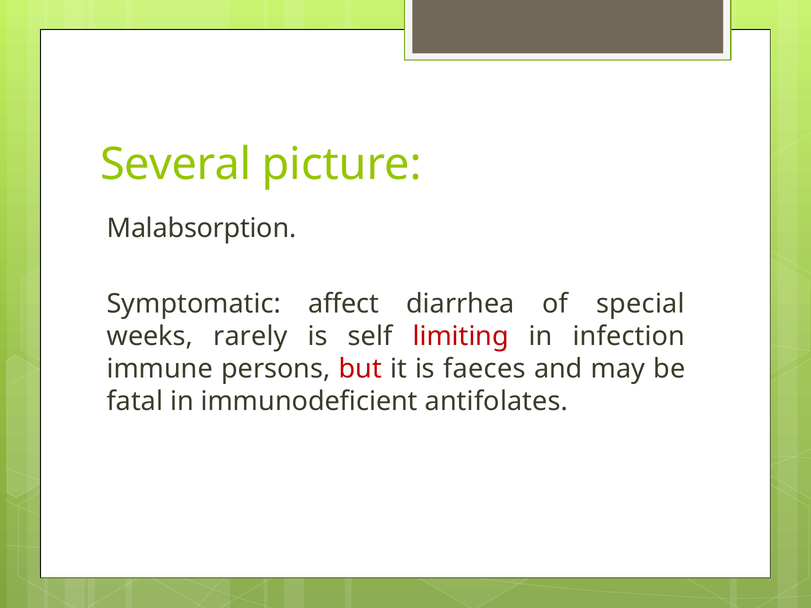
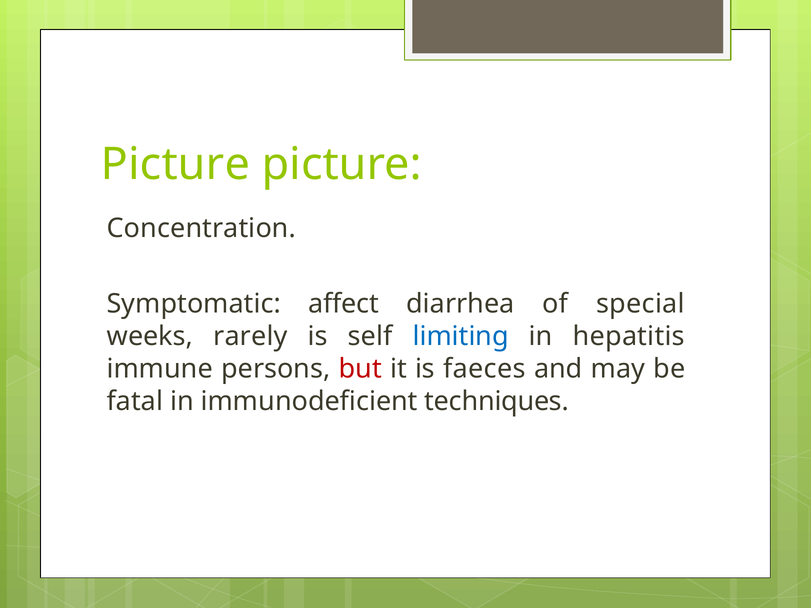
Several at (176, 165): Several -> Picture
Malabsorption: Malabsorption -> Concentration
limiting colour: red -> blue
infection: infection -> hepatitis
antifolates: antifolates -> techniques
